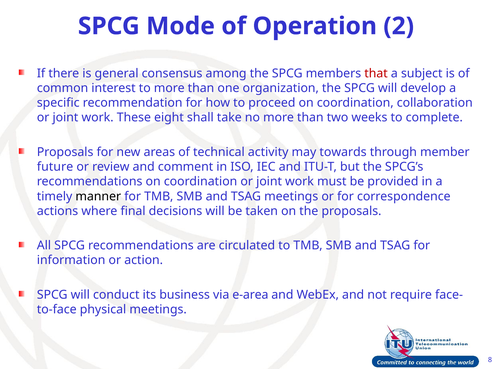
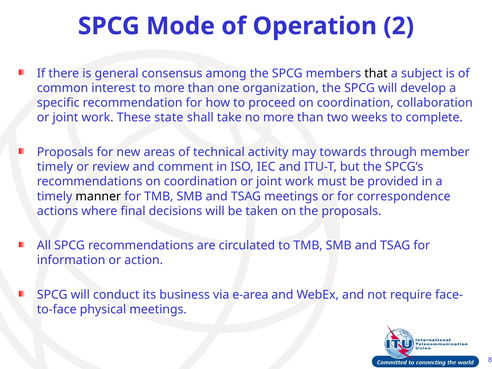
that colour: red -> black
eight: eight -> state
future at (55, 167): future -> timely
